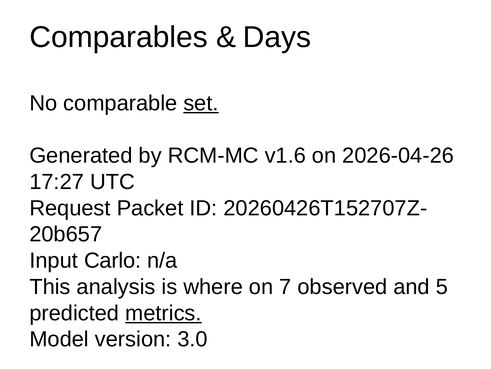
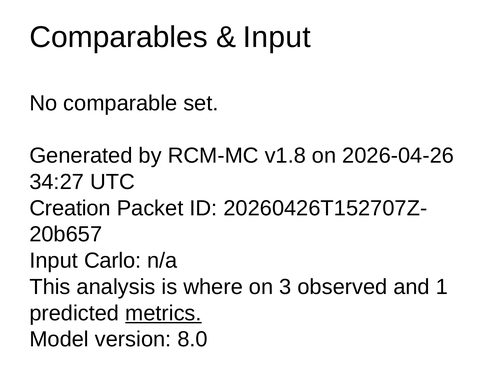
Days at (277, 37): Days -> Input
set underline: present -> none
v1.6: v1.6 -> v1.8
17:27: 17:27 -> 34:27
Request: Request -> Creation
7: 7 -> 3
5: 5 -> 1
3.0: 3.0 -> 8.0
